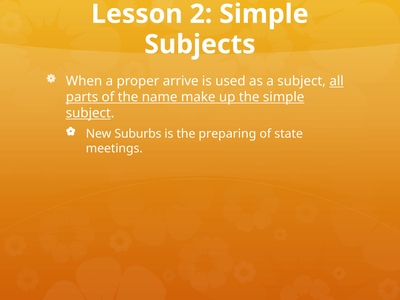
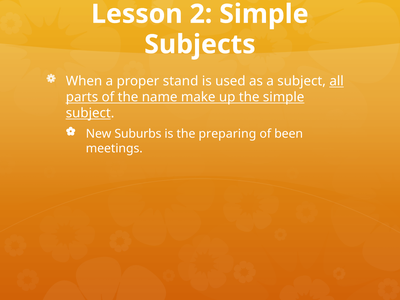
arrive: arrive -> stand
state: state -> been
